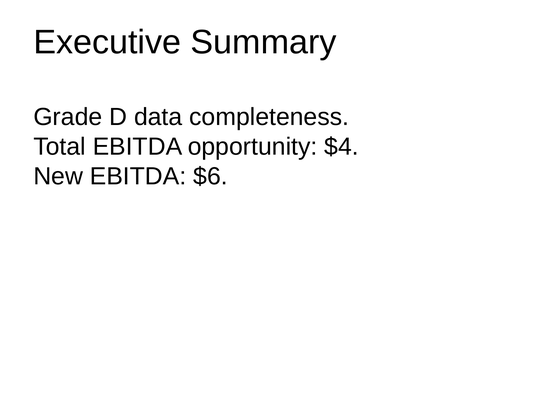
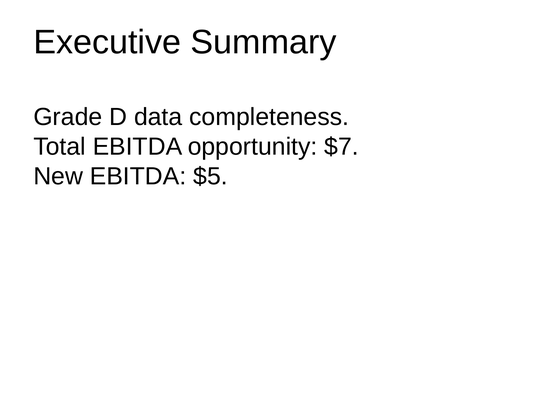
$4: $4 -> $7
$6: $6 -> $5
